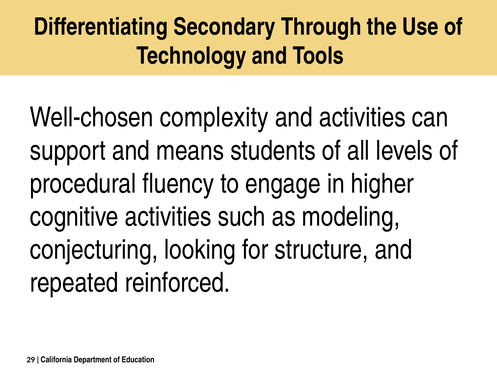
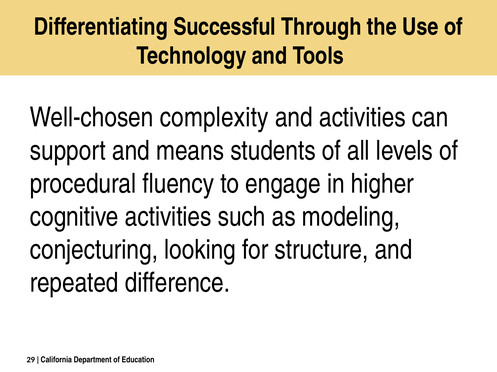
Secondary: Secondary -> Successful
reinforced: reinforced -> difference
